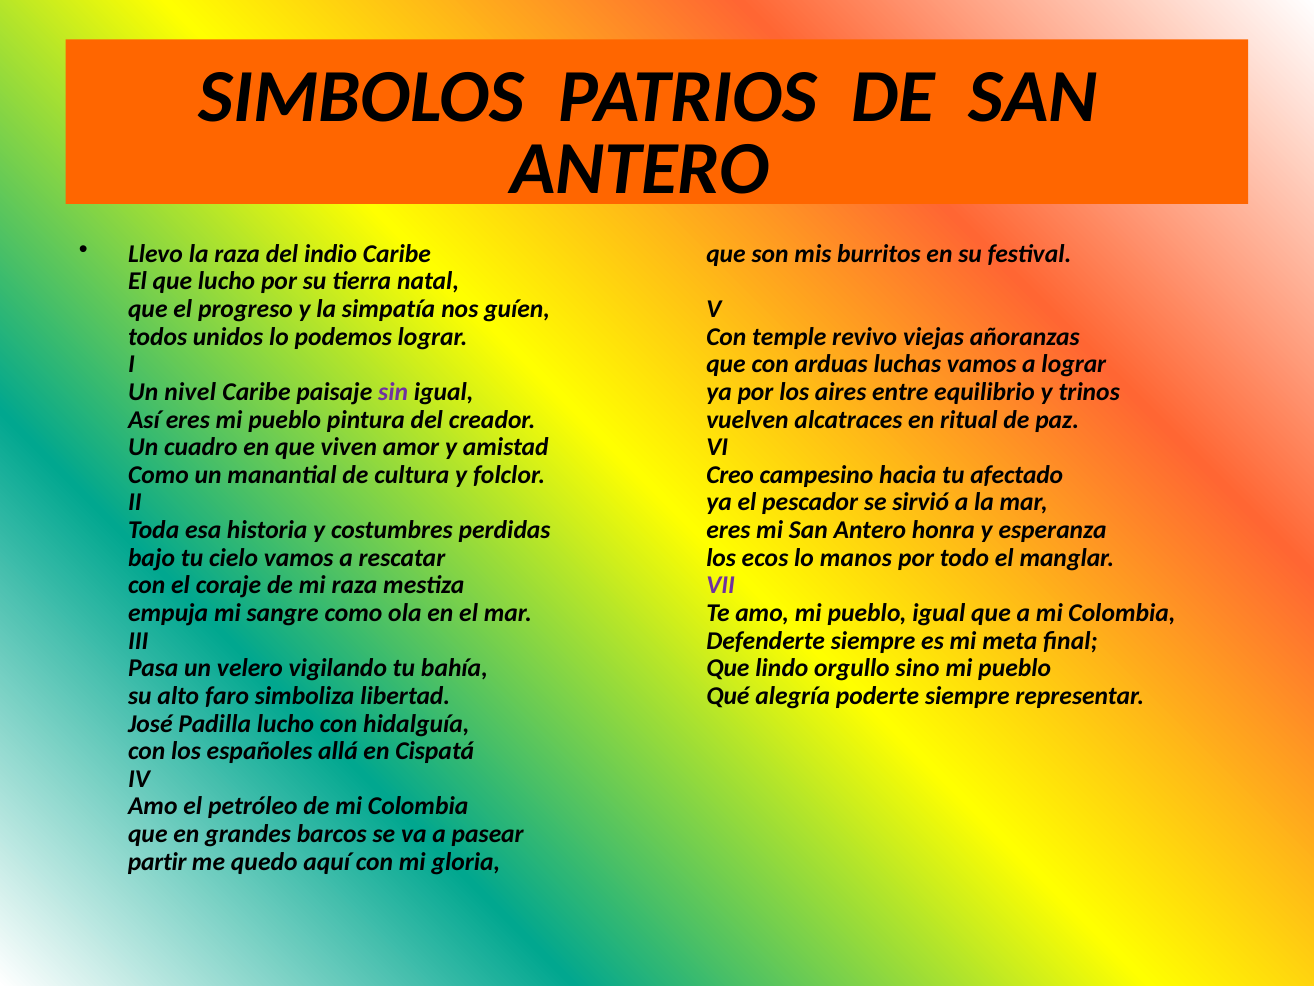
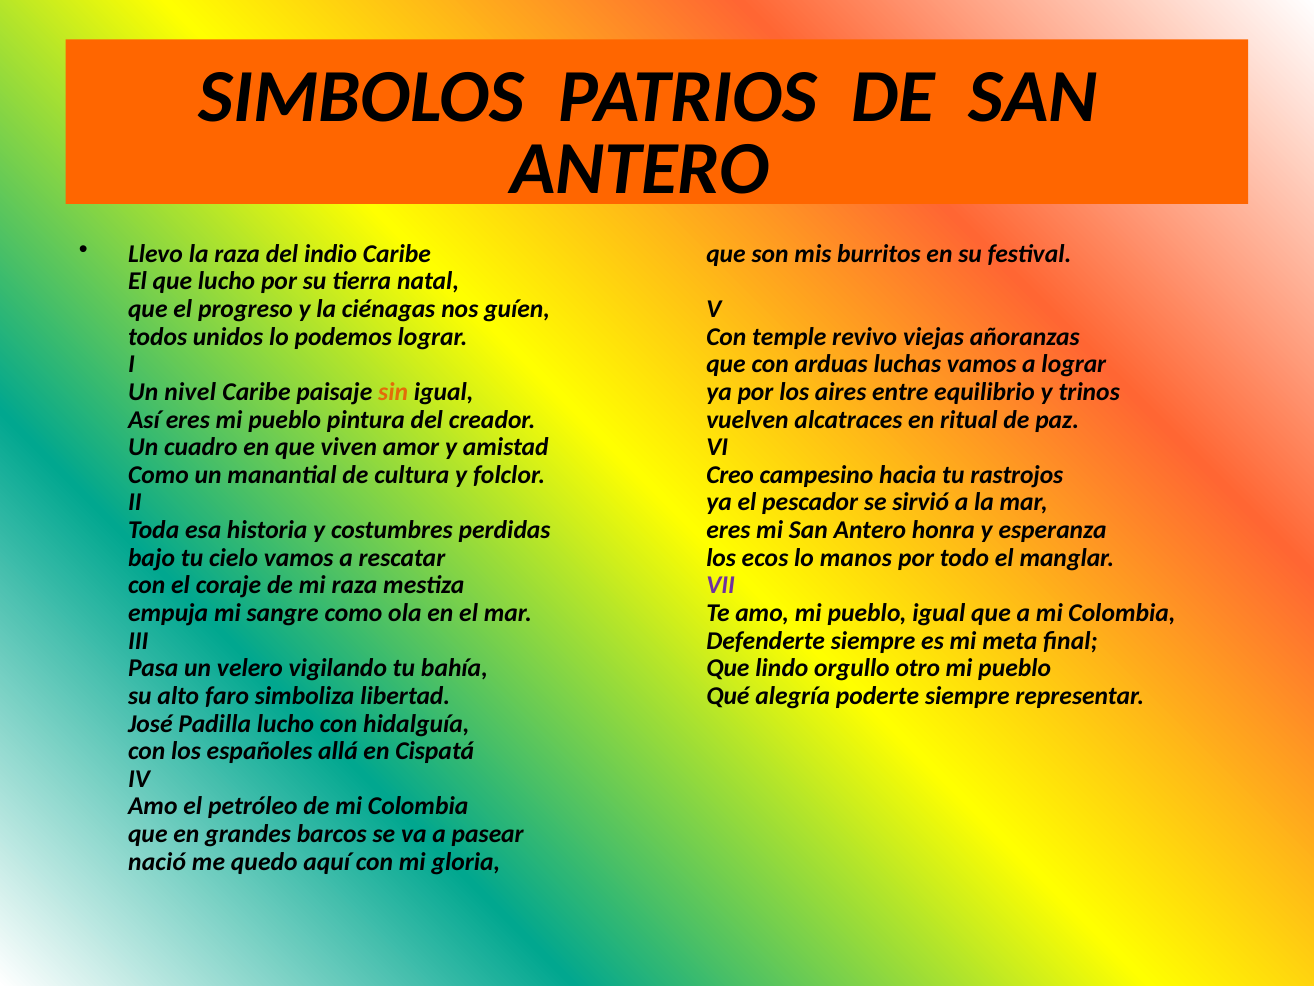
simpatía: simpatía -> ciénagas
sin colour: purple -> orange
afectado: afectado -> rastrojos
sino: sino -> otro
partir: partir -> nació
